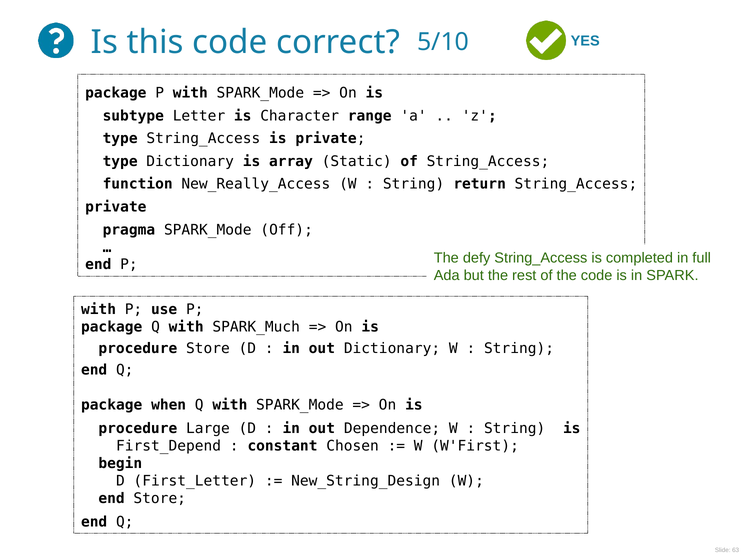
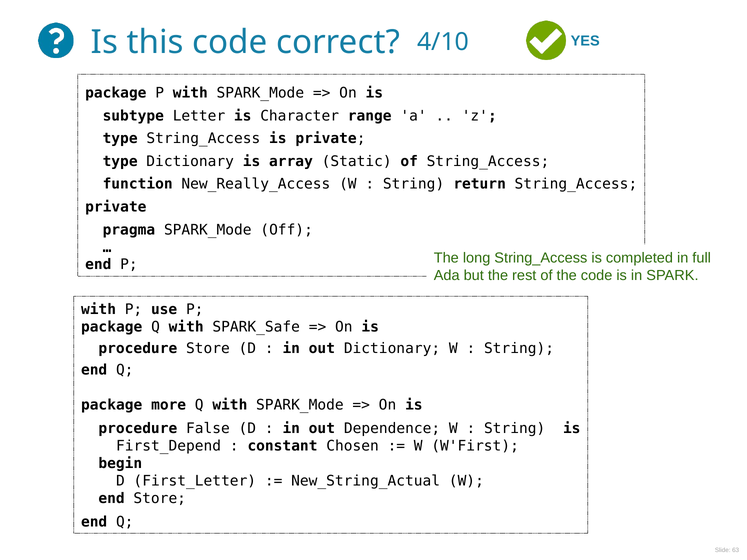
5/10: 5/10 -> 4/10
defy: defy -> long
SPARK_Much: SPARK_Much -> SPARK_Safe
when: when -> more
Large: Large -> False
New_String_Design: New_String_Design -> New_String_Actual
